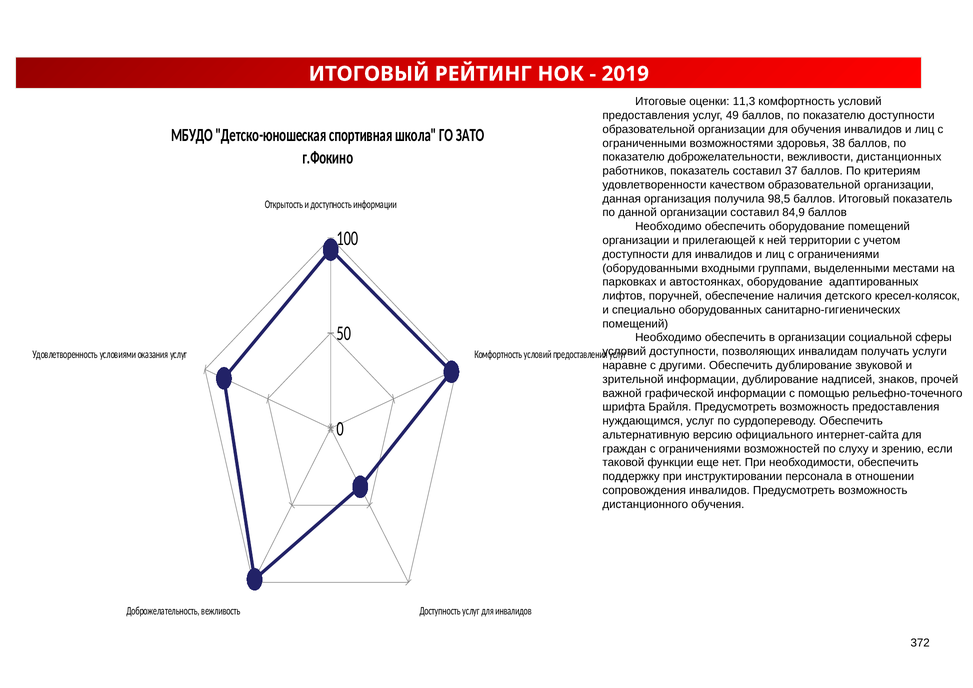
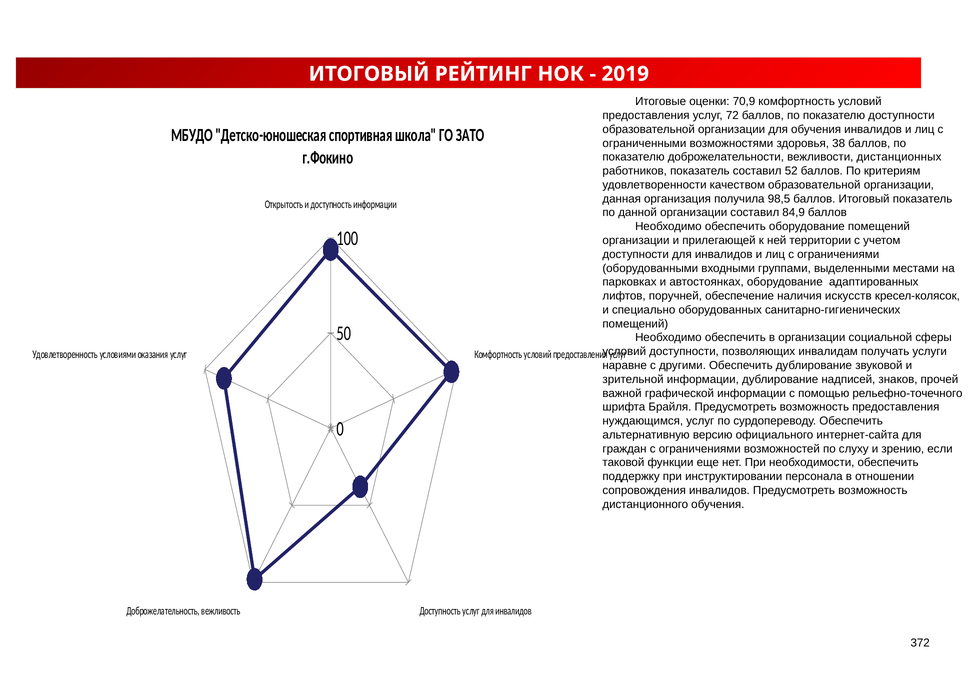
11,3: 11,3 -> 70,9
49: 49 -> 72
37: 37 -> 52
детского: детского -> искусств
